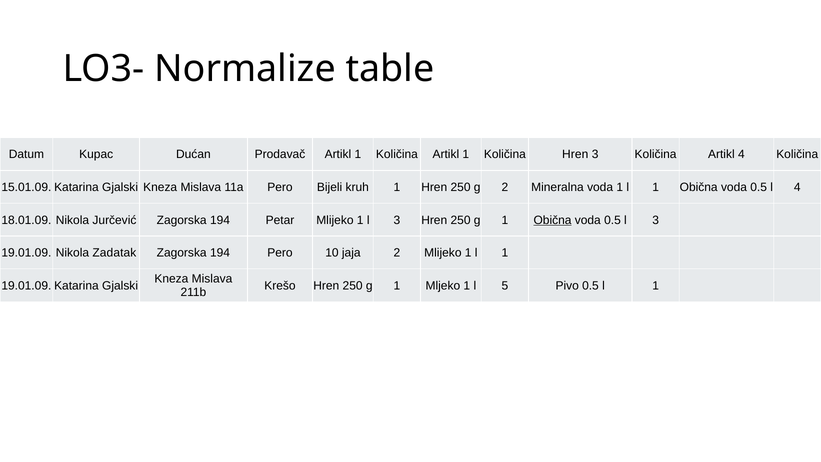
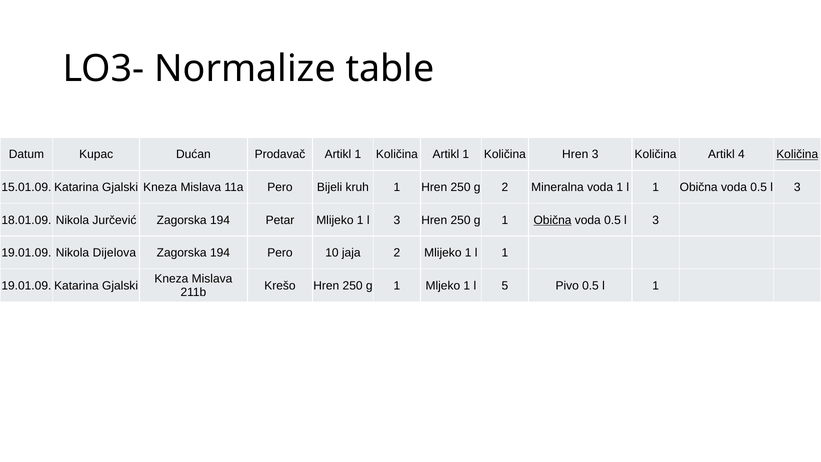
Količina at (797, 154) underline: none -> present
4 at (797, 187): 4 -> 3
Zadatak: Zadatak -> Dijelova
